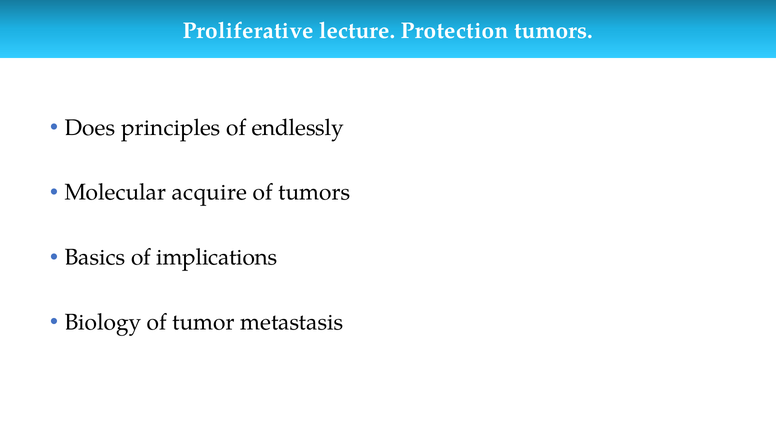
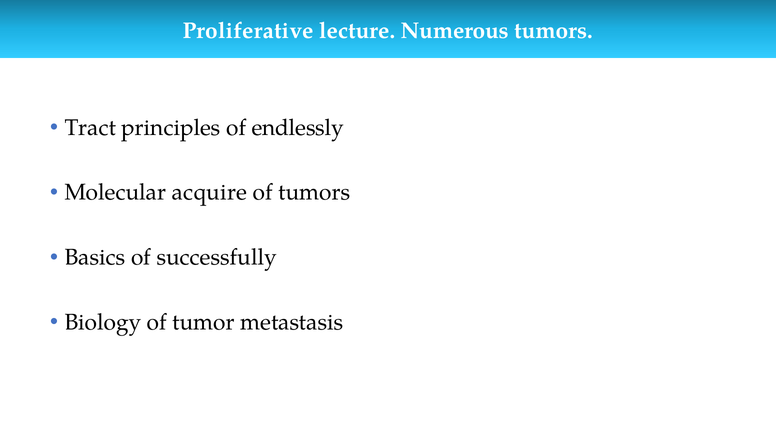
Protection: Protection -> Numerous
Does: Does -> Tract
implications: implications -> successfully
